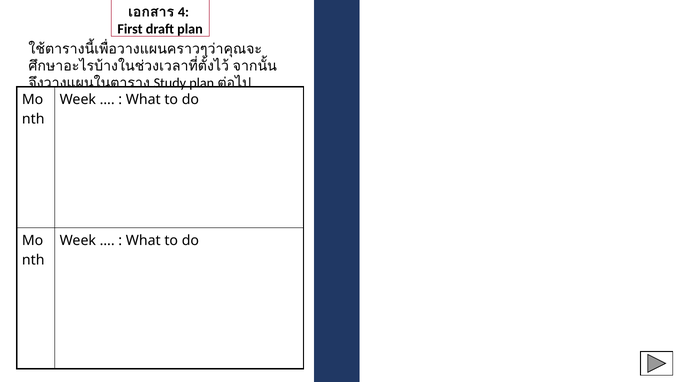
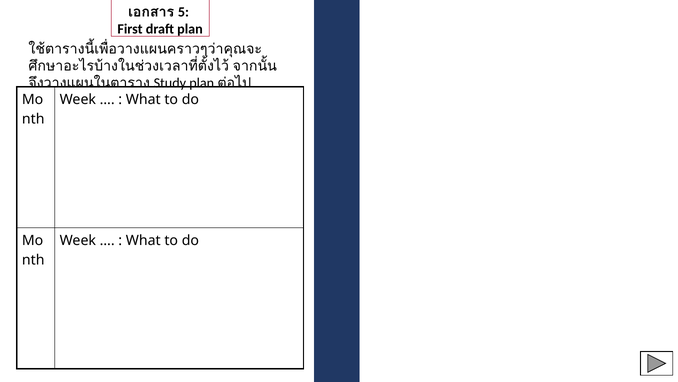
4: 4 -> 5
